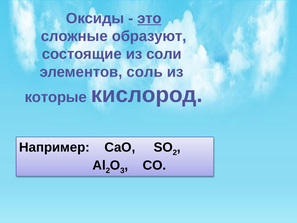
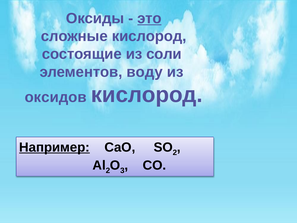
сложные образуют: образуют -> кислород
соль: соль -> воду
которые: которые -> оксидов
Например underline: none -> present
